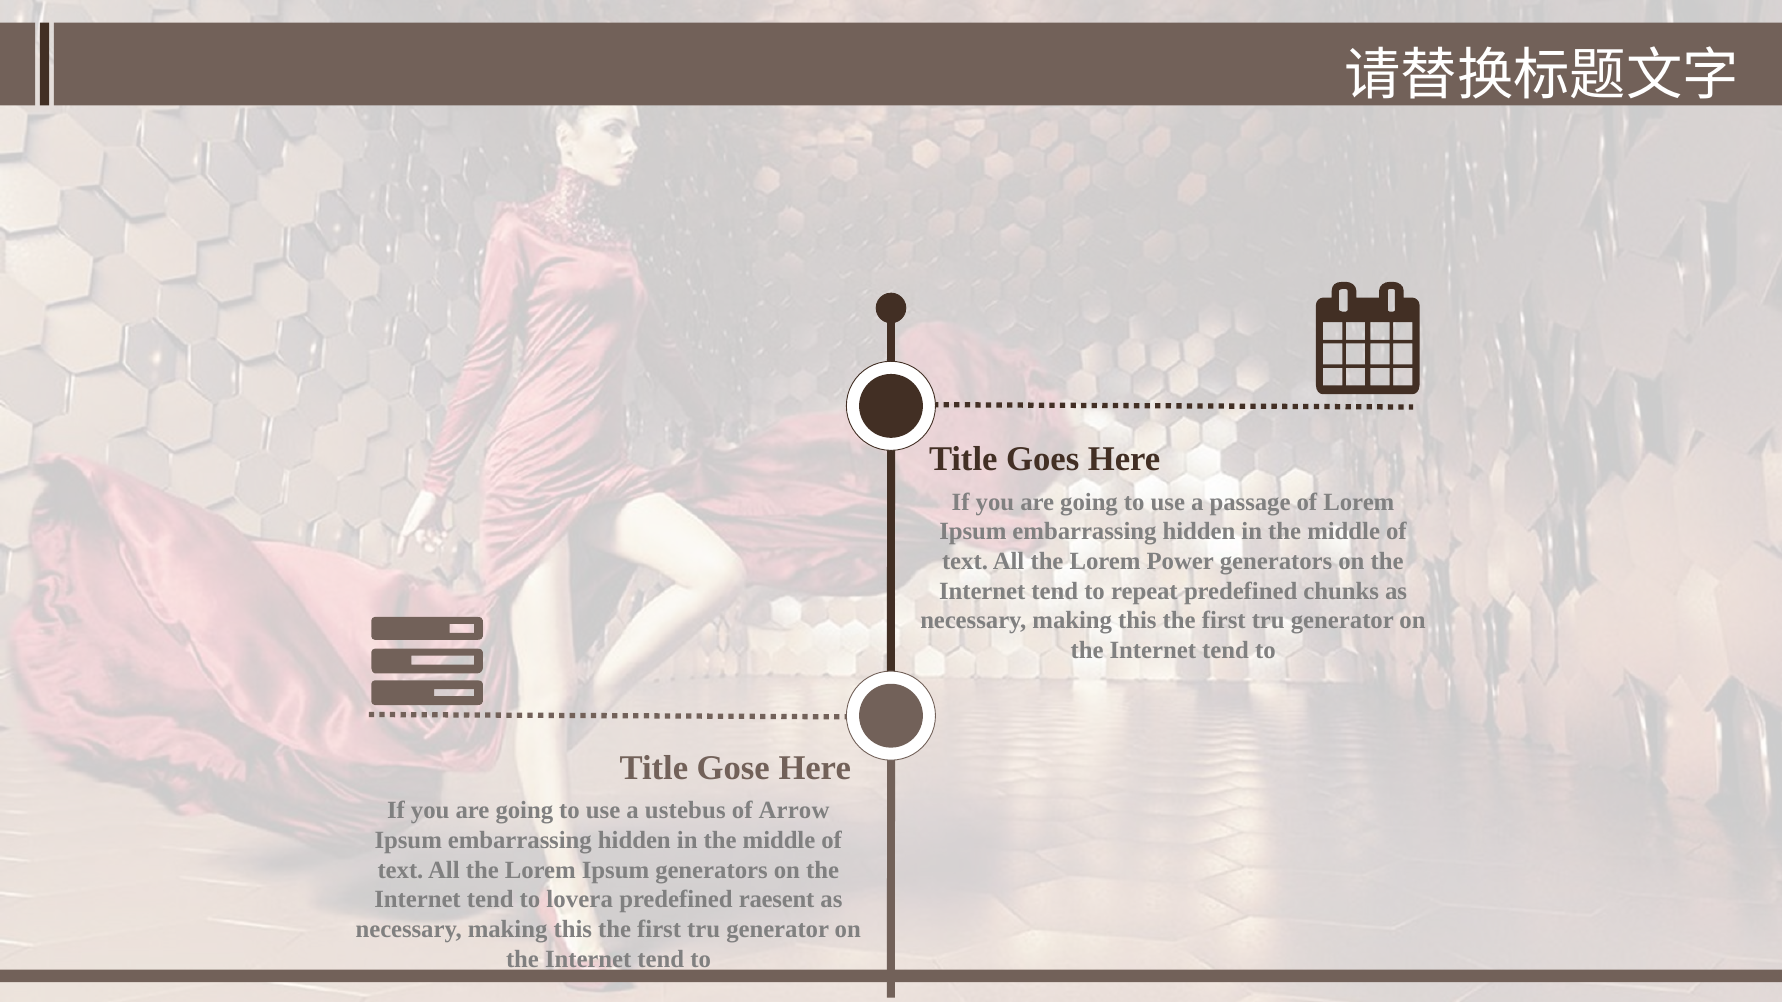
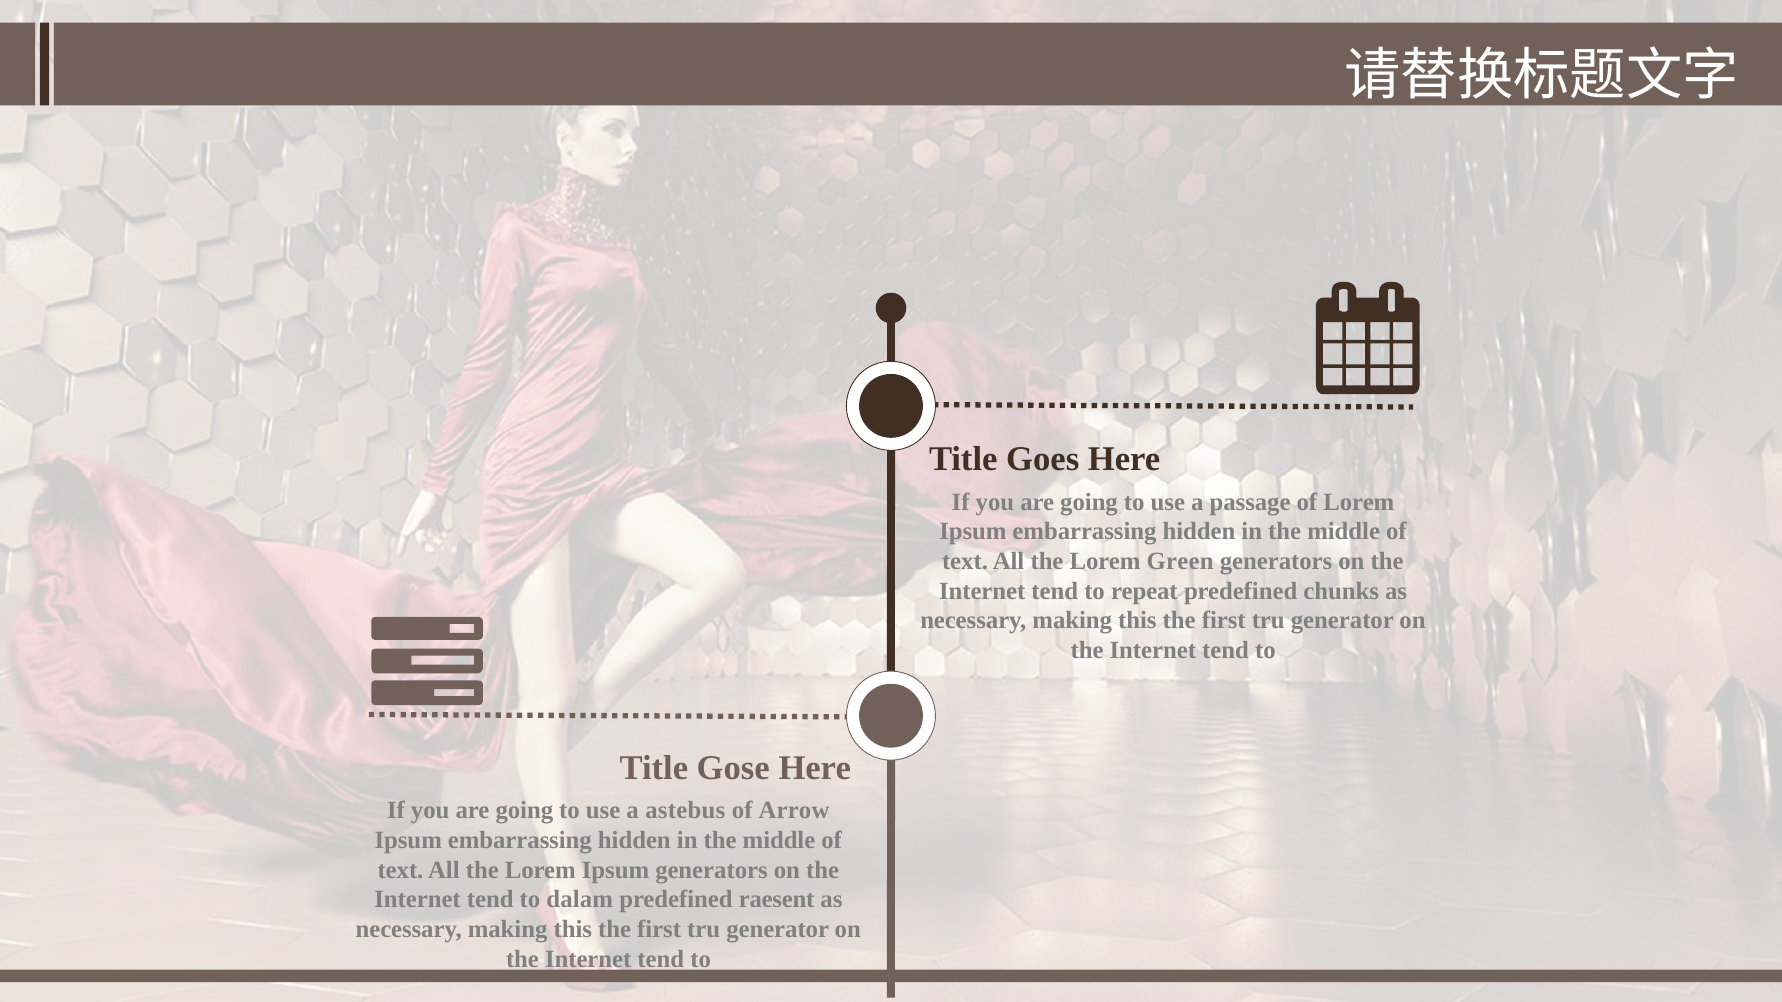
Power: Power -> Green
ustebus: ustebus -> astebus
lovera: lovera -> dalam
